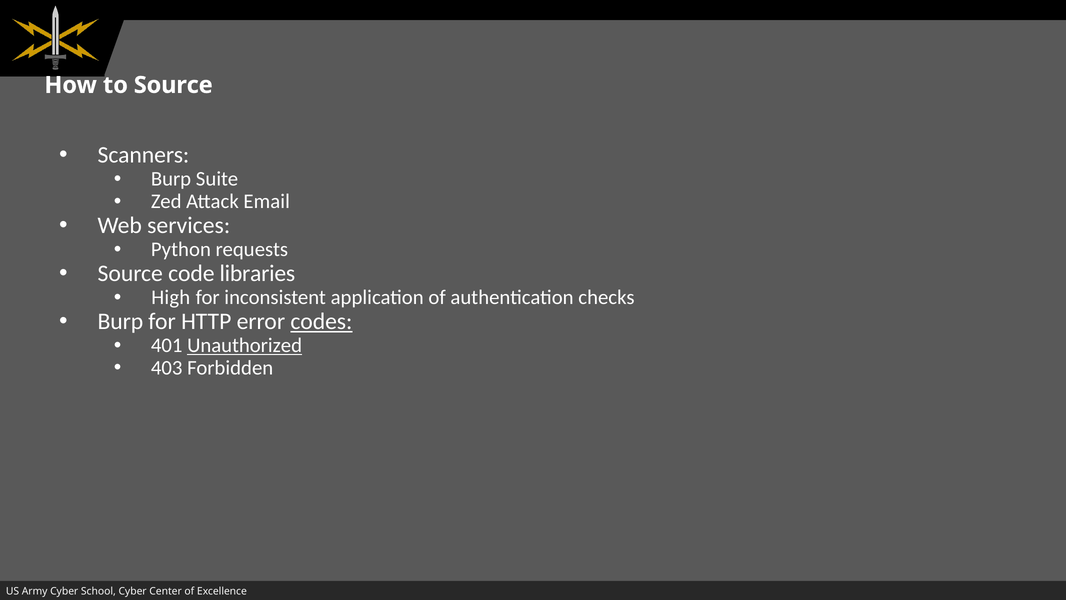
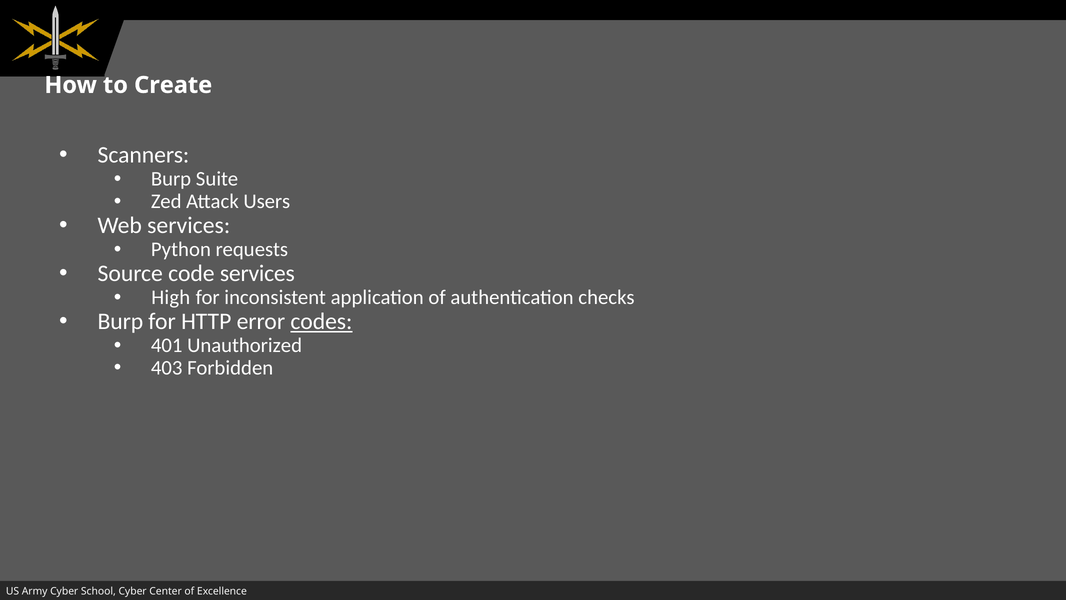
to Source: Source -> Create
Email: Email -> Users
code libraries: libraries -> services
Unauthorized underline: present -> none
